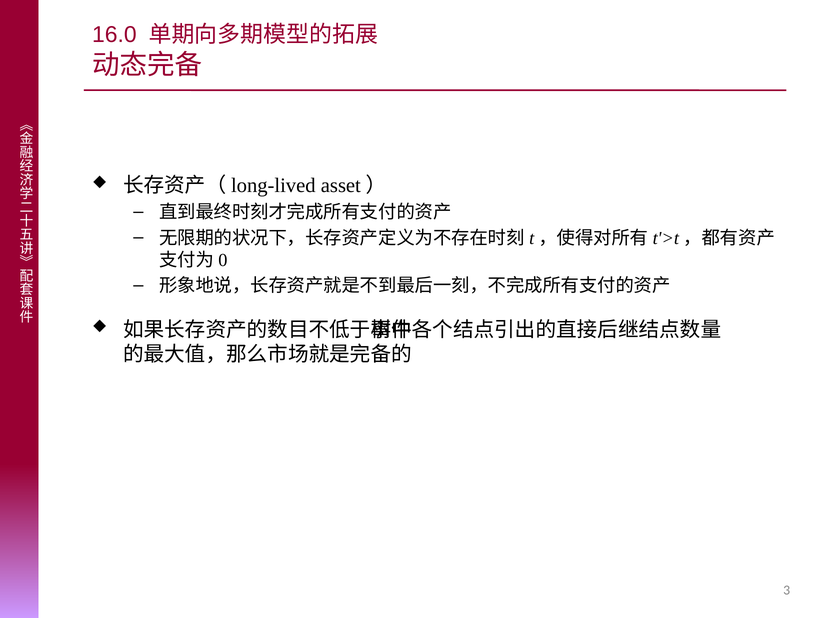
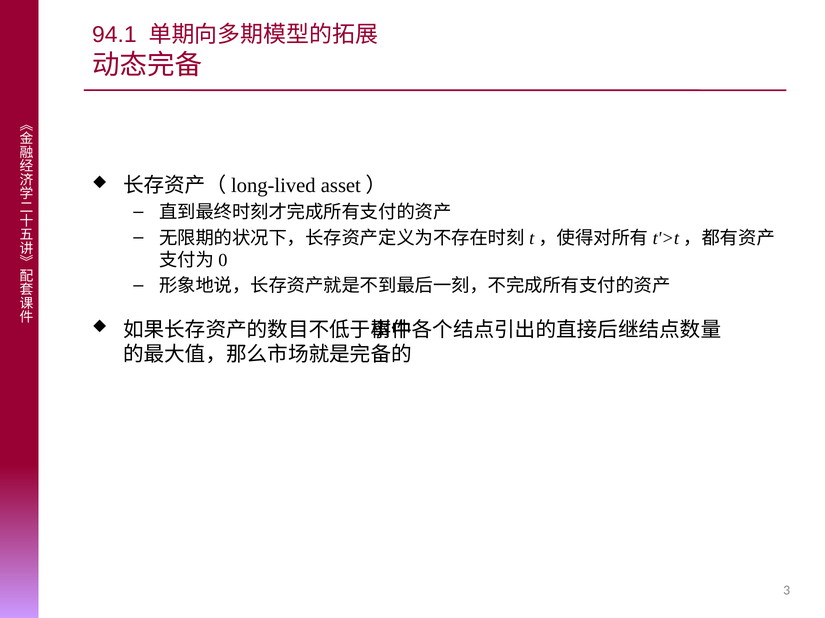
16.0: 16.0 -> 94.1
